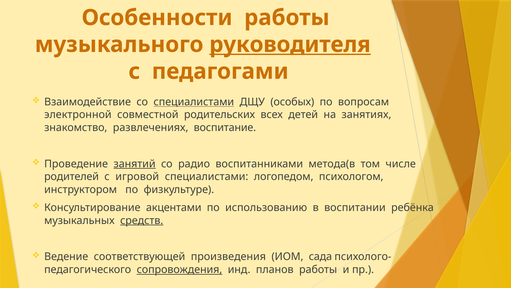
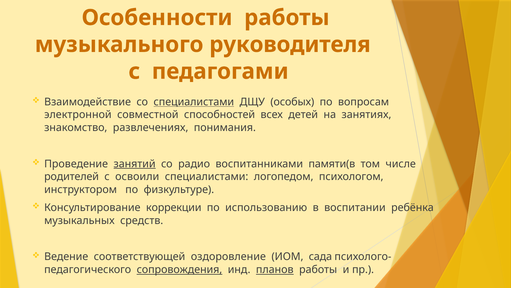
руководителя underline: present -> none
родительских: родительских -> способностей
воспитание: воспитание -> понимания
метода(в: метода(в -> памяти(в
игровой: игровой -> освоили
акцентами: акцентами -> коррекции
средств underline: present -> none
произведения: произведения -> оздоровление
планов underline: none -> present
